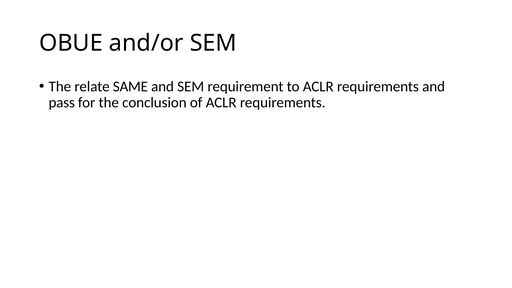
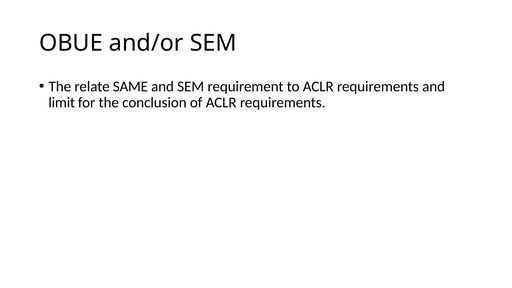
pass: pass -> limit
